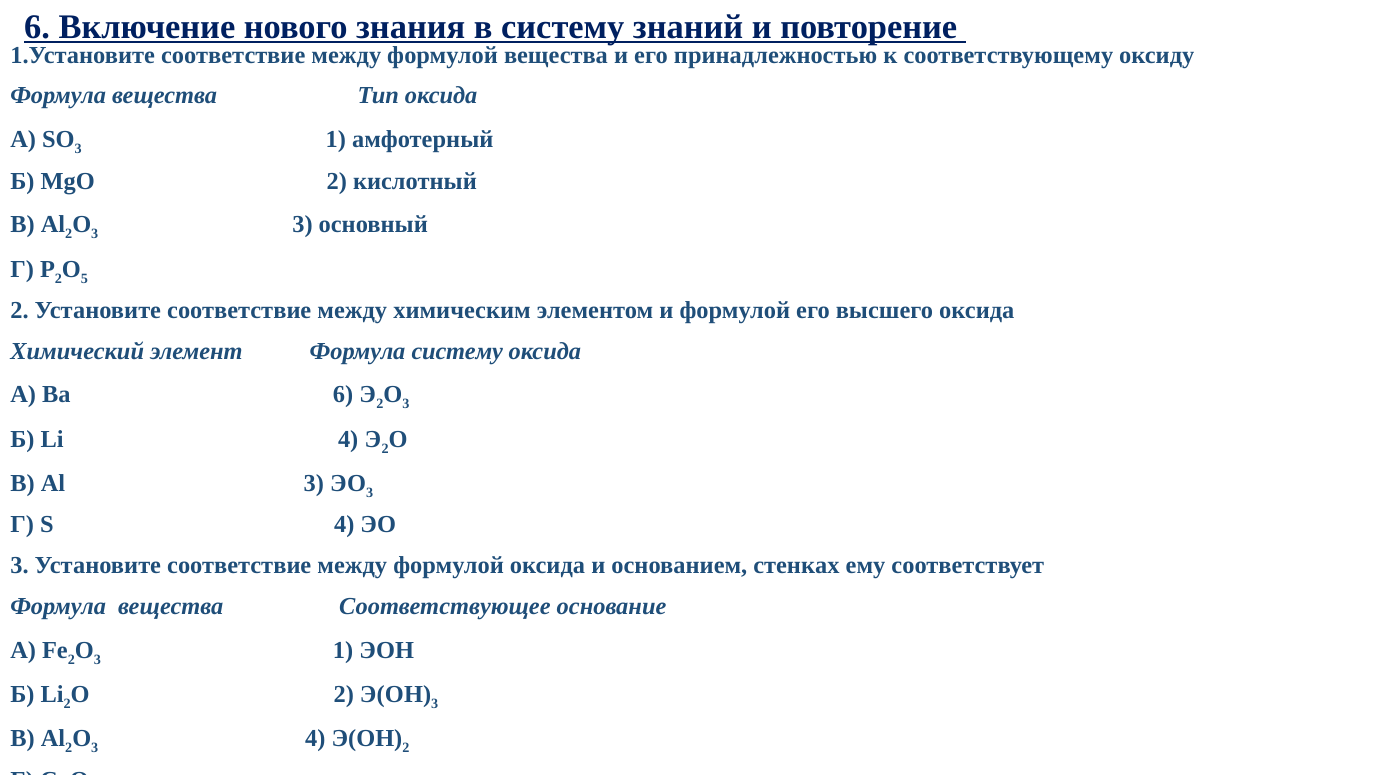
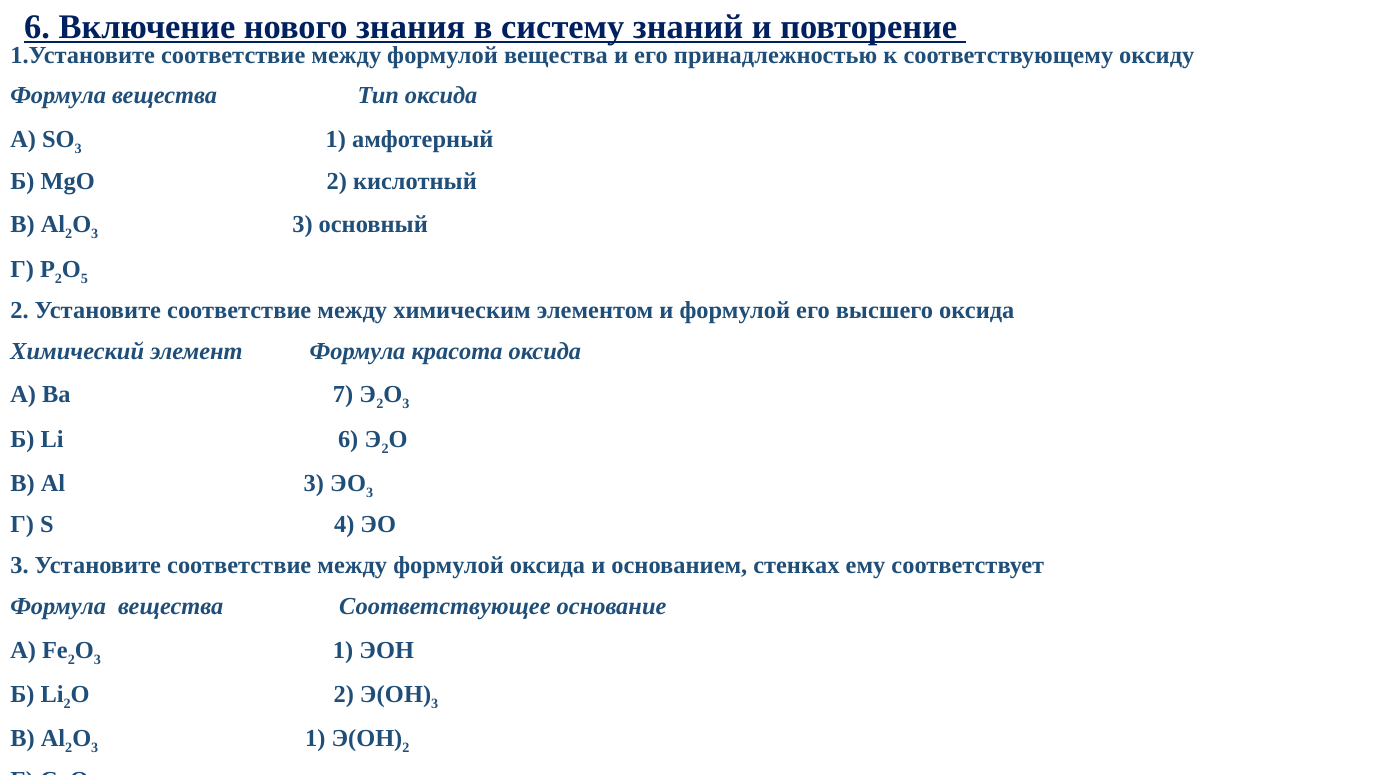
Формула систему: систему -> красота
Ва 6: 6 -> 7
Li 4: 4 -> 6
4 at (315, 738): 4 -> 1
